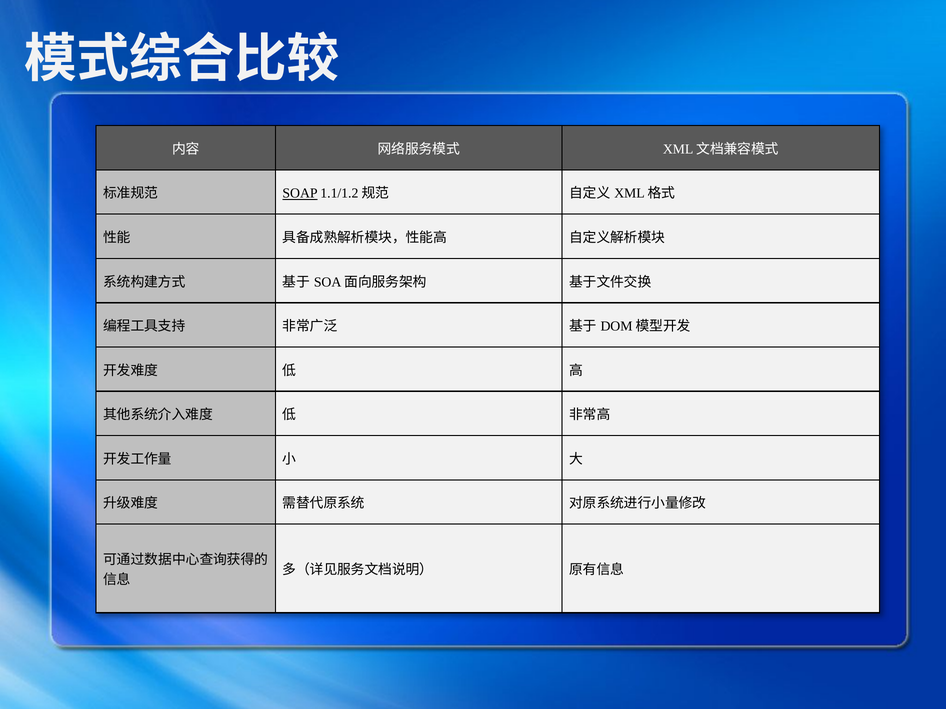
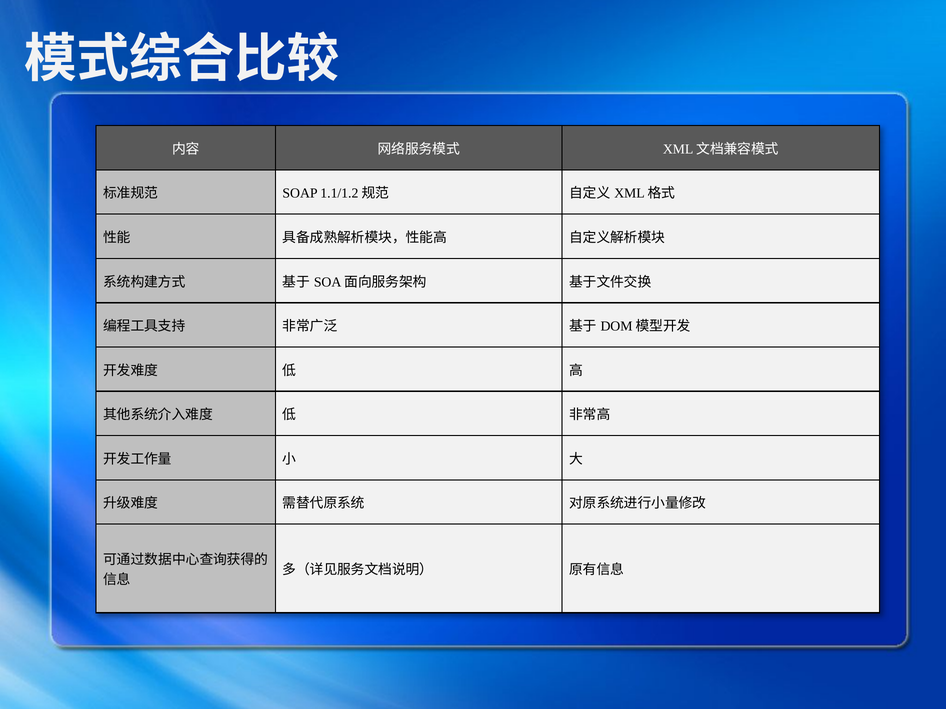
SOAP underline: present -> none
